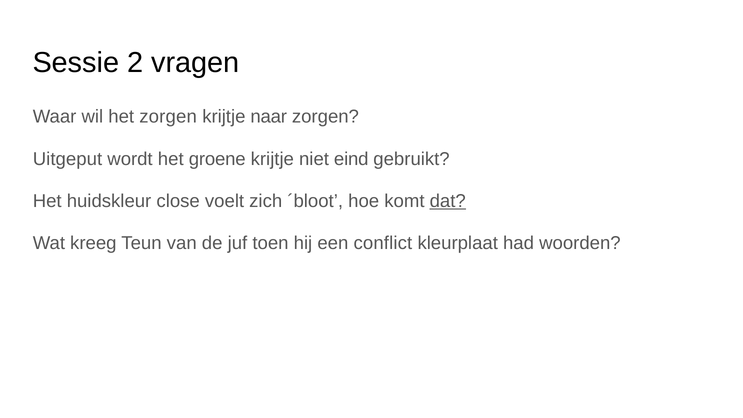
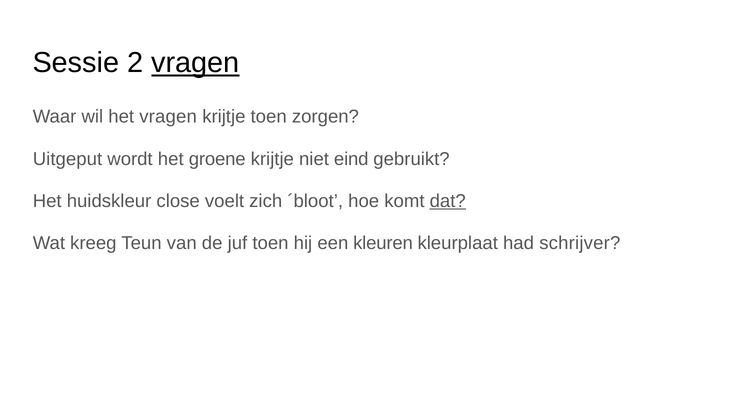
vragen at (195, 63) underline: none -> present
het zorgen: zorgen -> vragen
krijtje naar: naar -> toen
conflict: conflict -> kleuren
woorden: woorden -> schrijver
